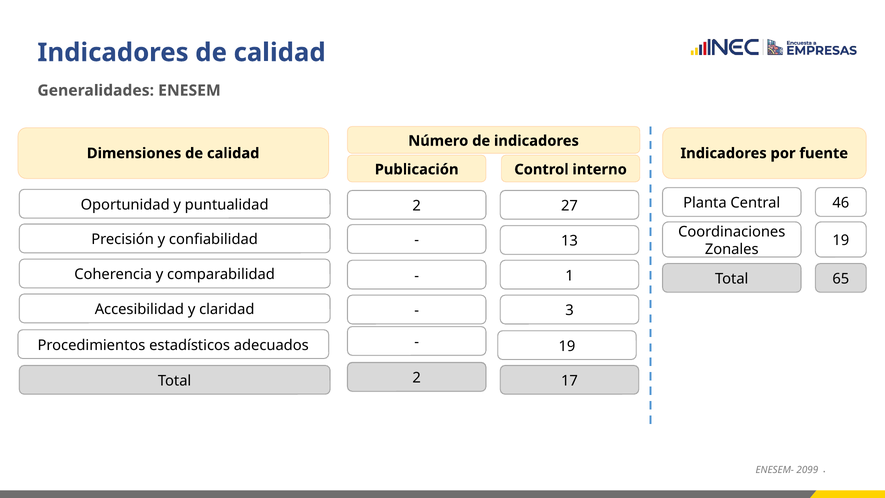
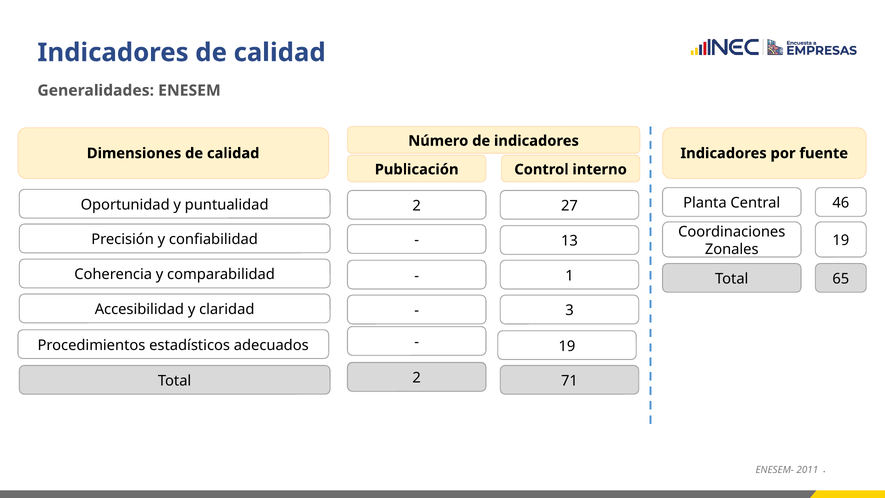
17: 17 -> 71
2099: 2099 -> 2011
